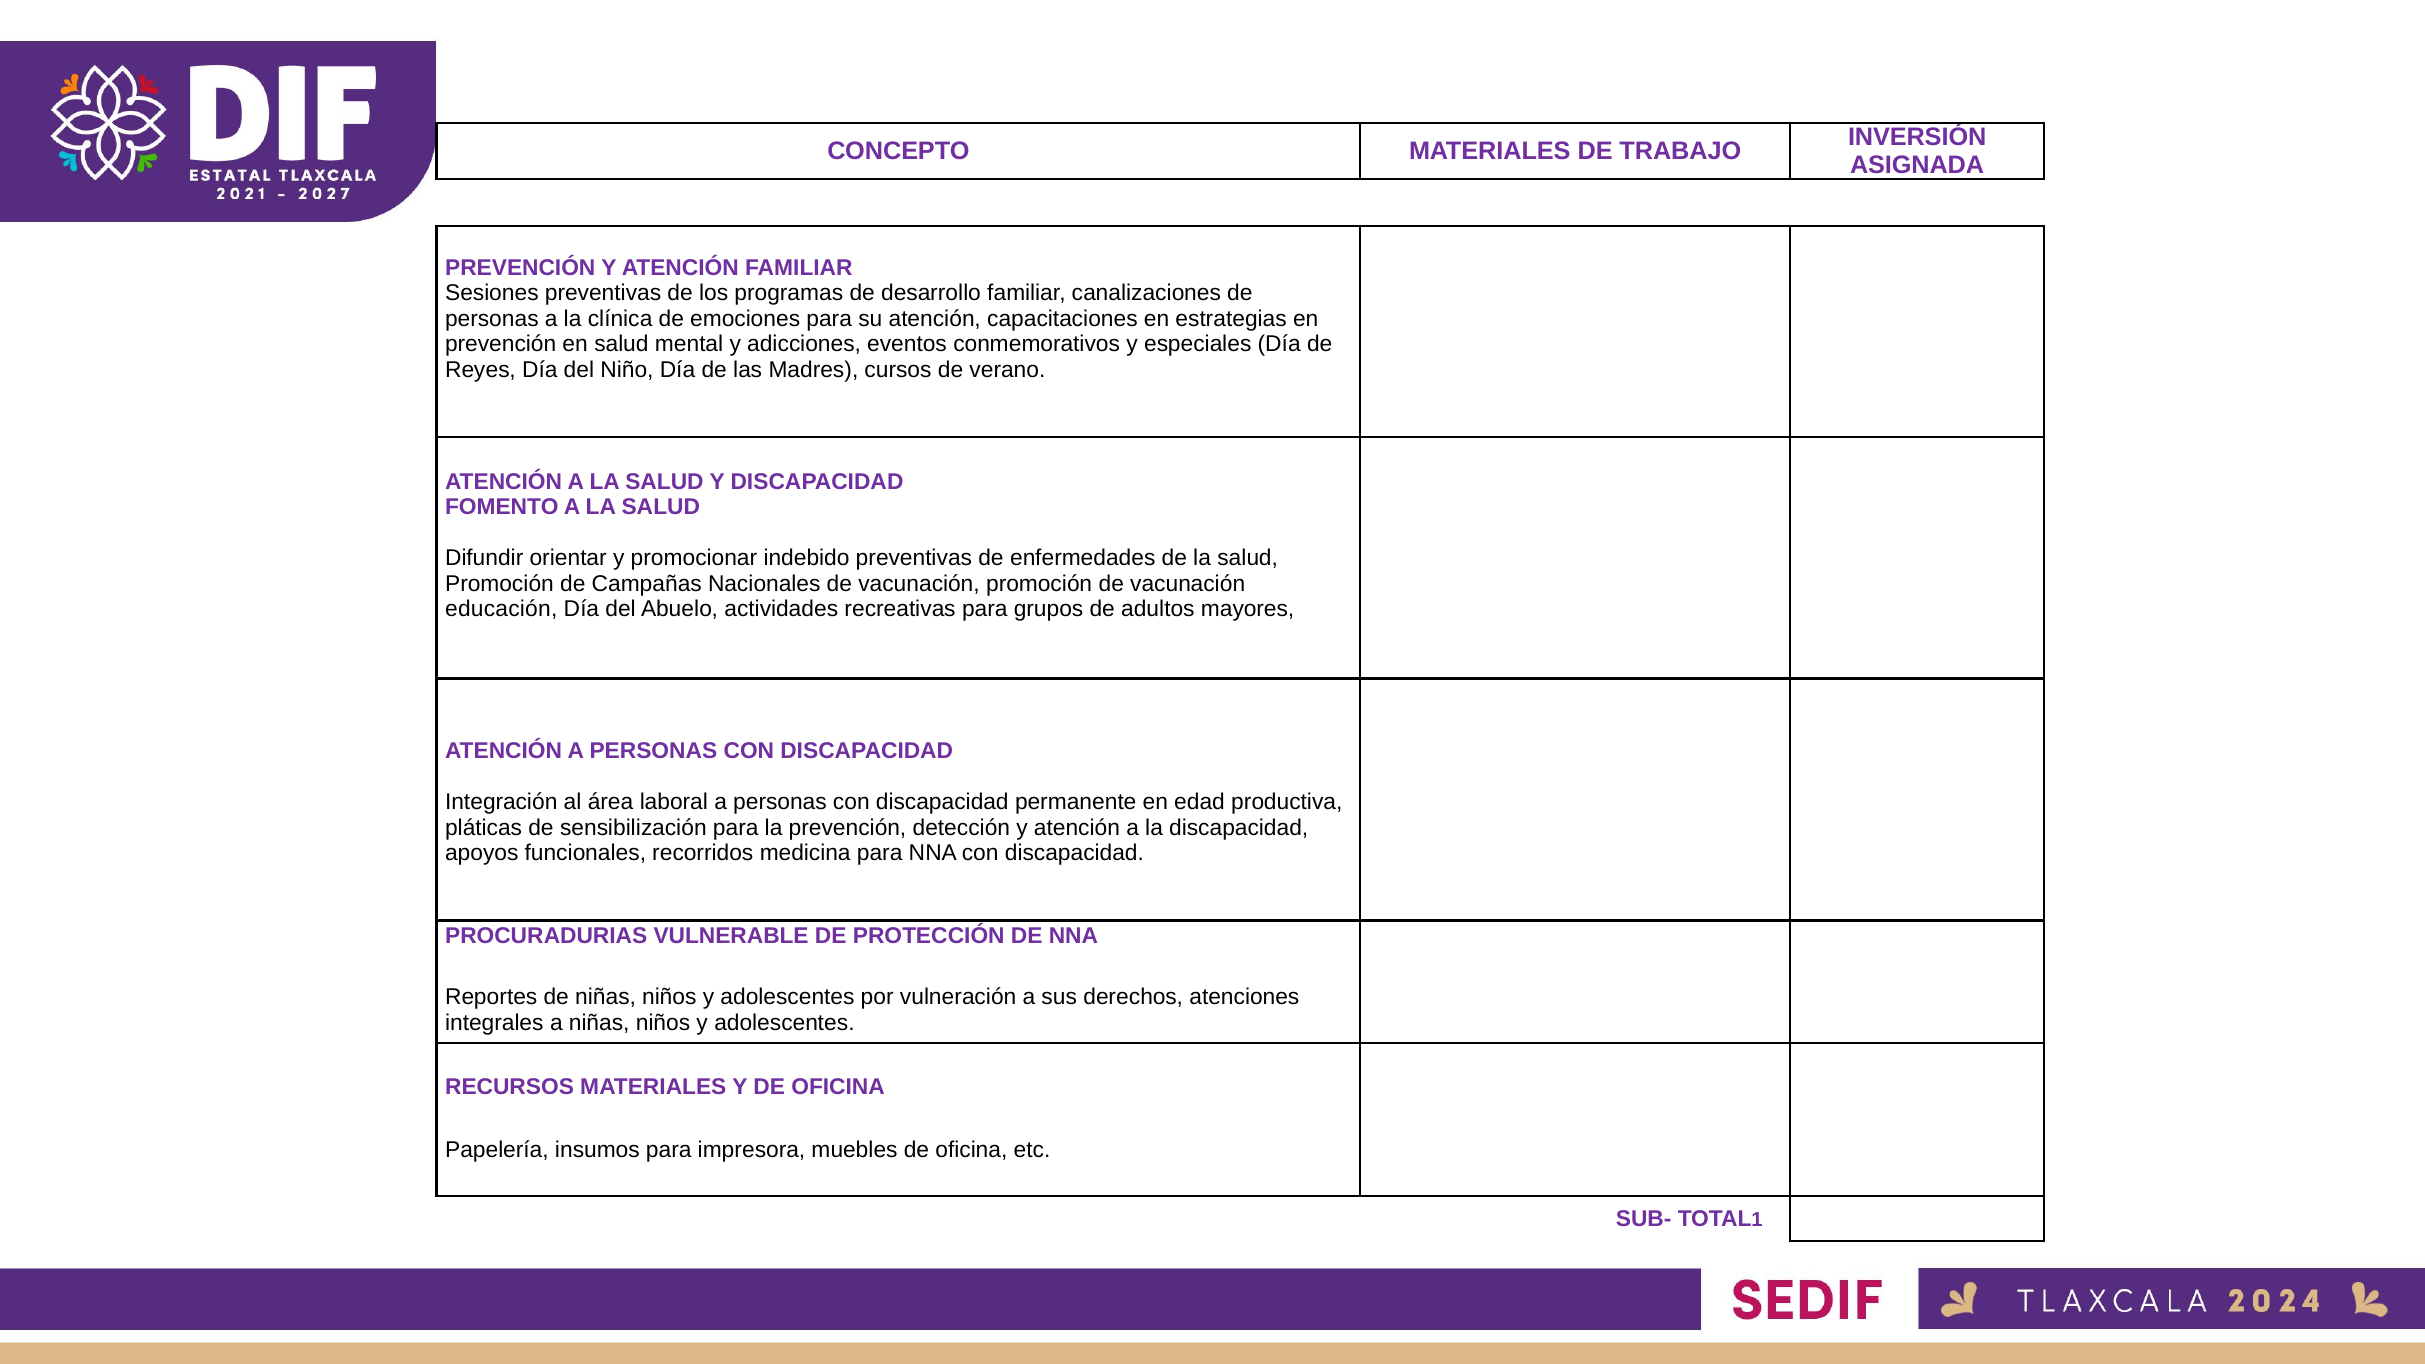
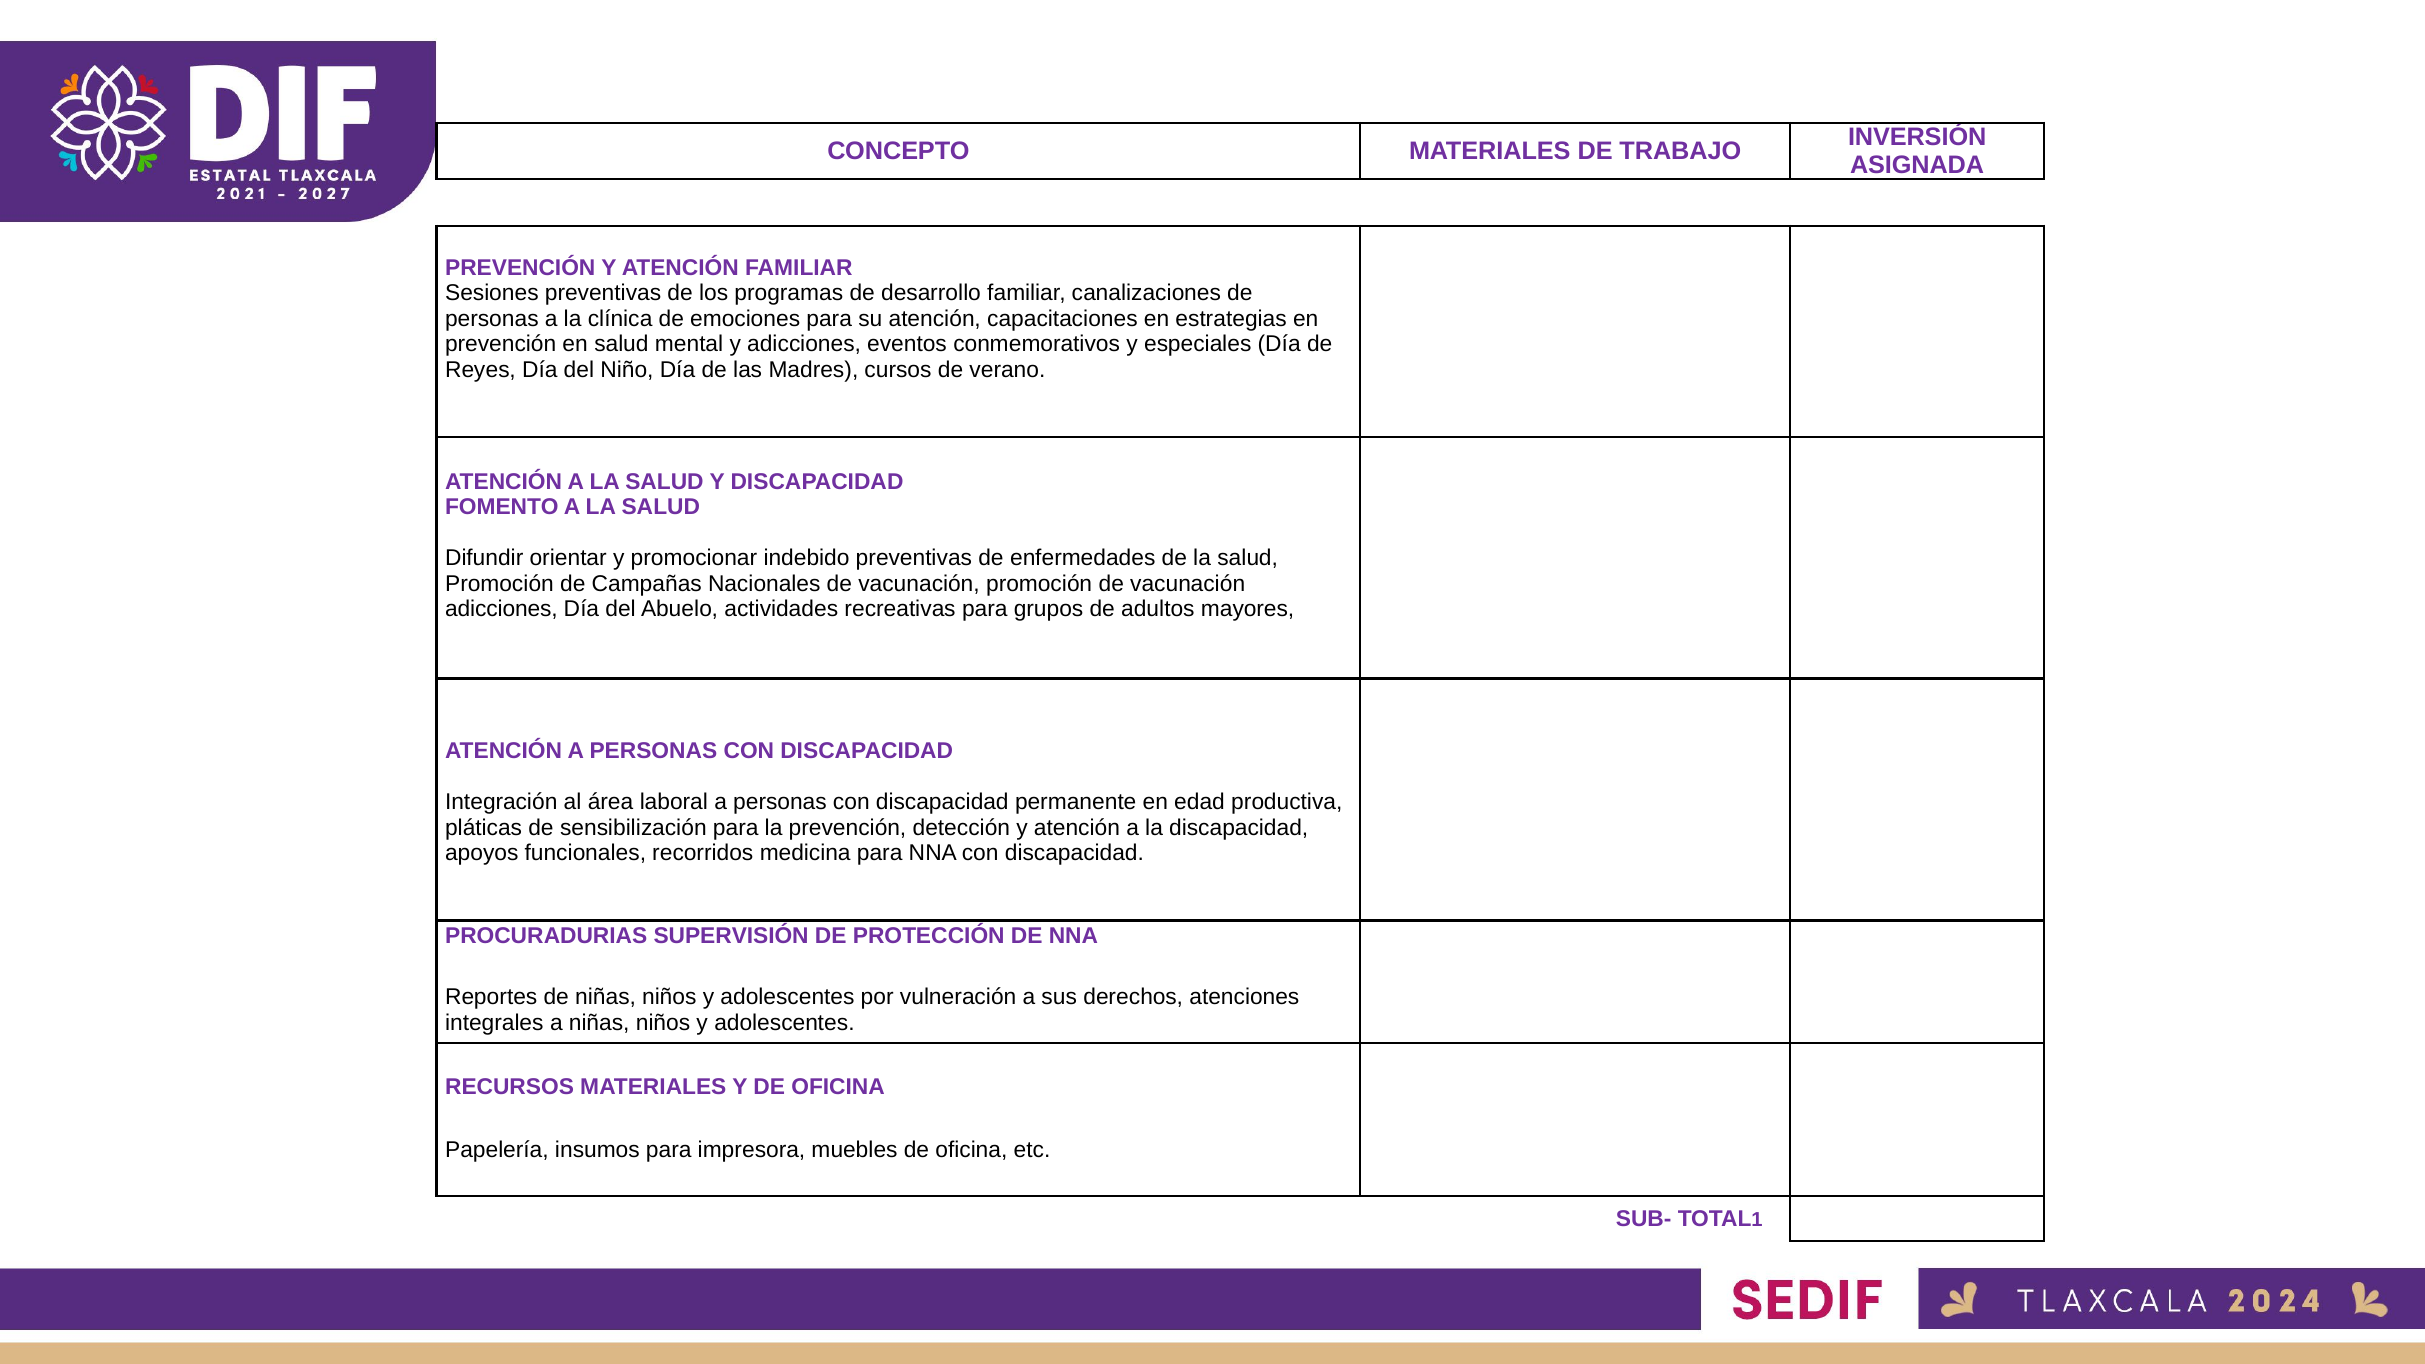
educación at (501, 609): educación -> adicciones
VULNERABLE: VULNERABLE -> SUPERVISIÓN
